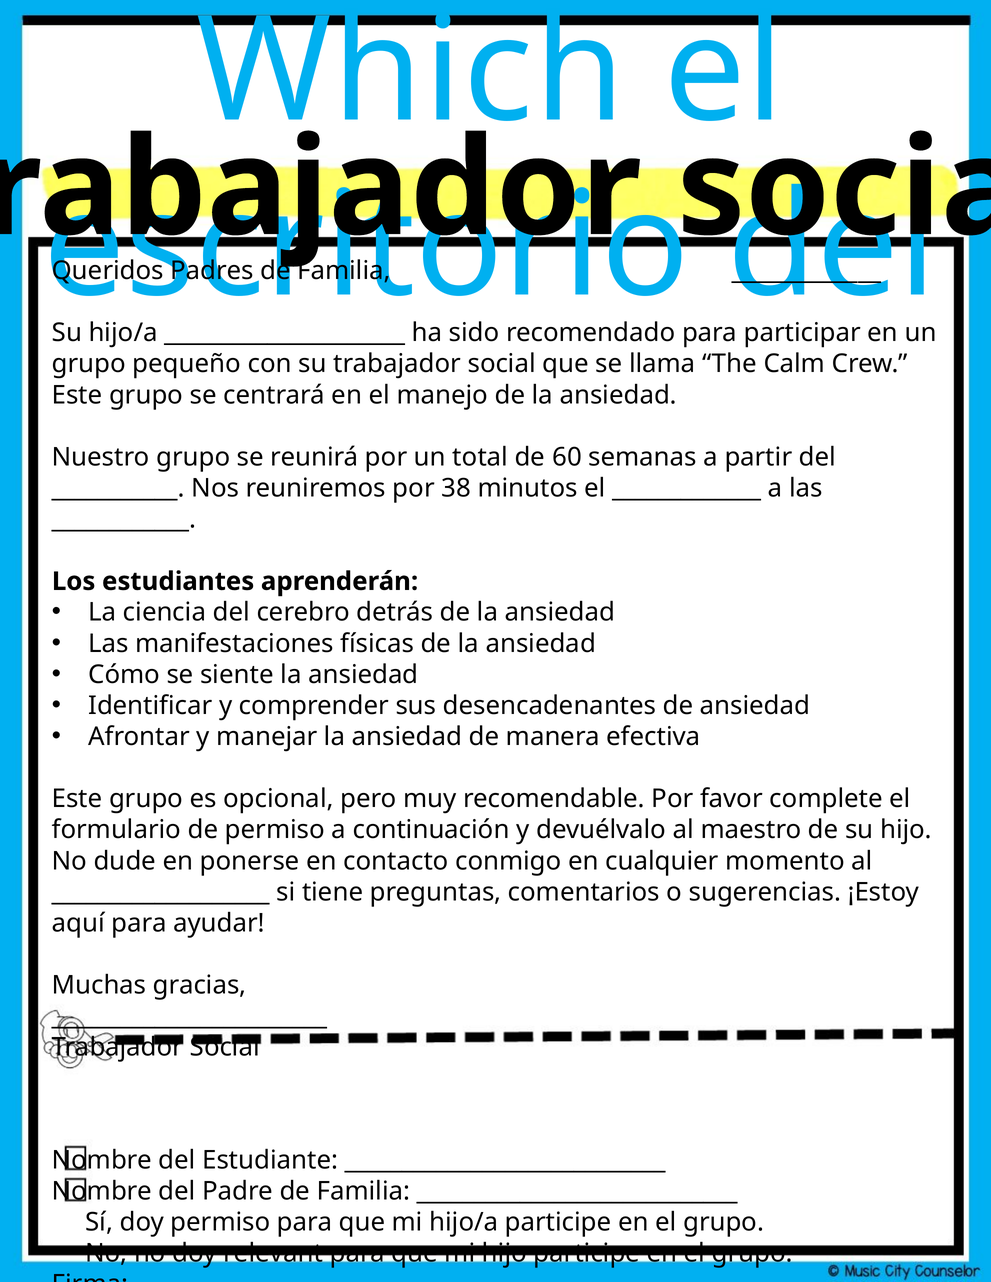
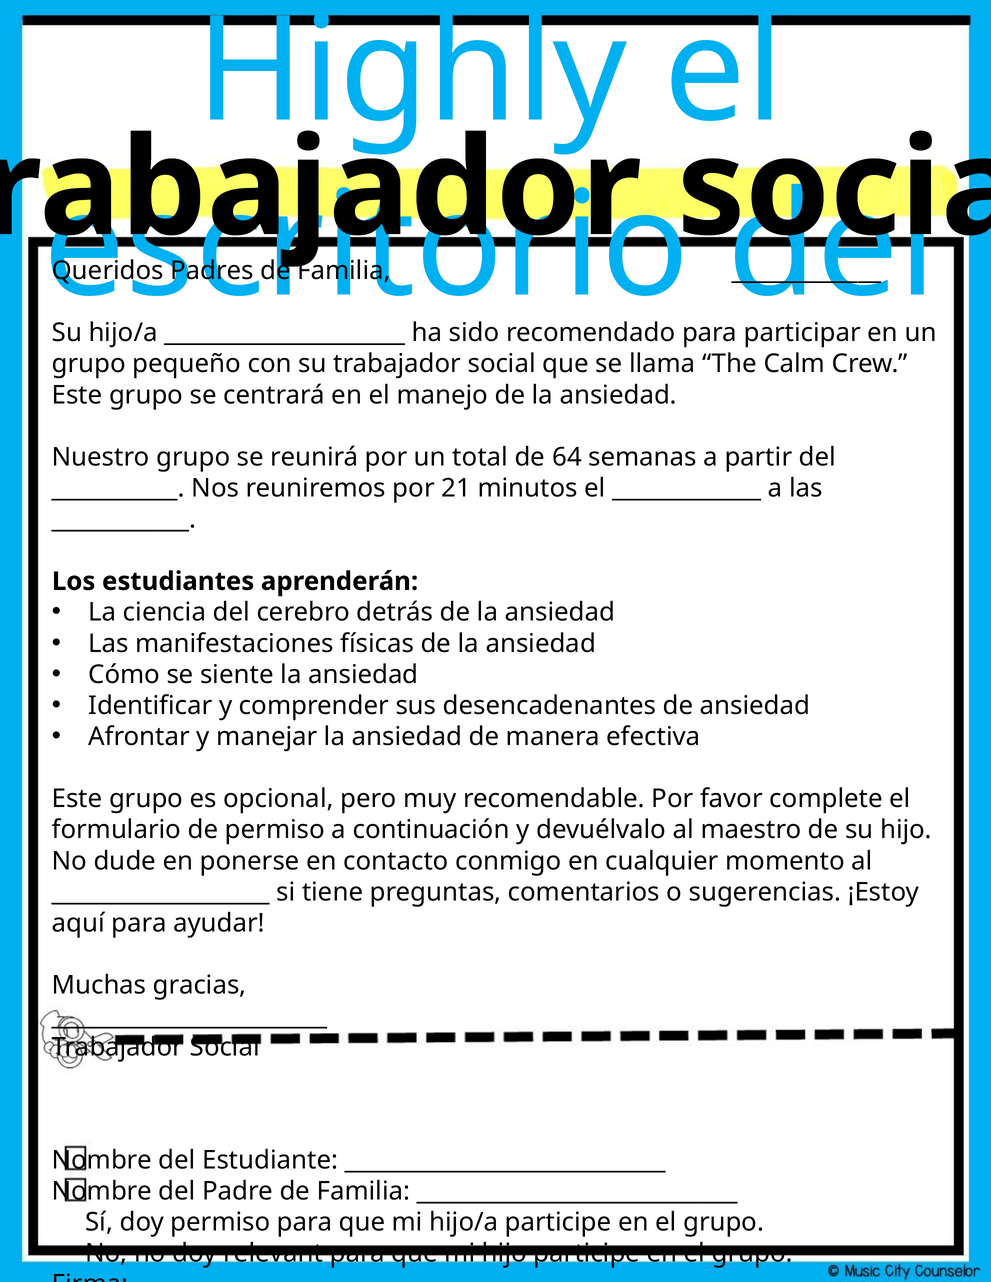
Which: Which -> Highly
60: 60 -> 64
38: 38 -> 21
